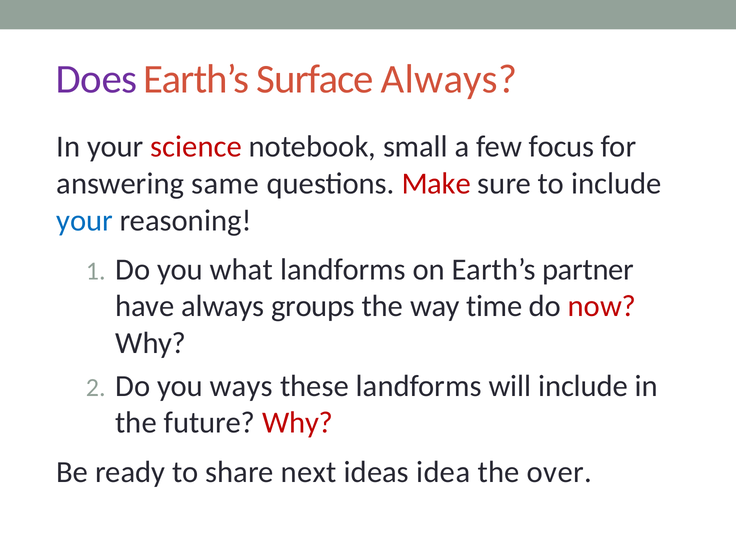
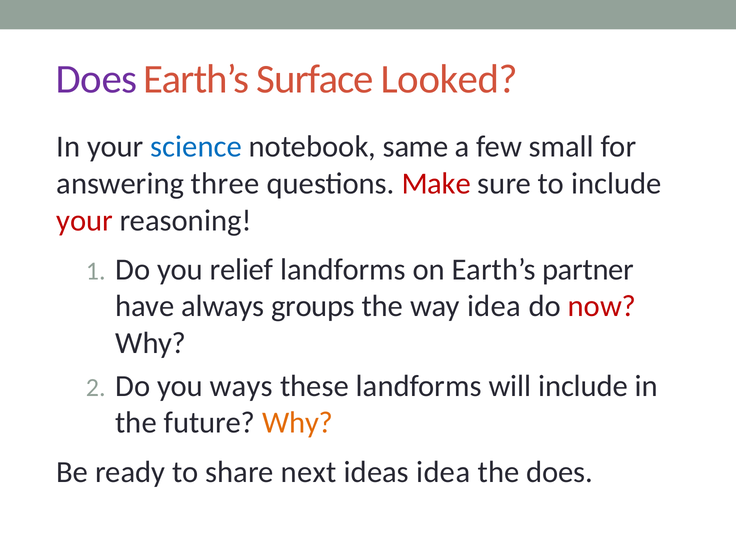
Surface Always: Always -> Looked
science colour: red -> blue
small: small -> same
focus: focus -> small
same: same -> three
your at (85, 220) colour: blue -> red
what: what -> relief
way time: time -> idea
Why at (298, 423) colour: red -> orange
the over: over -> does
